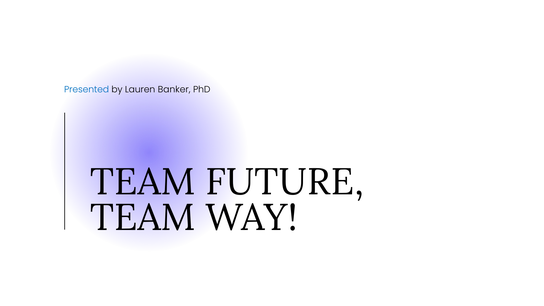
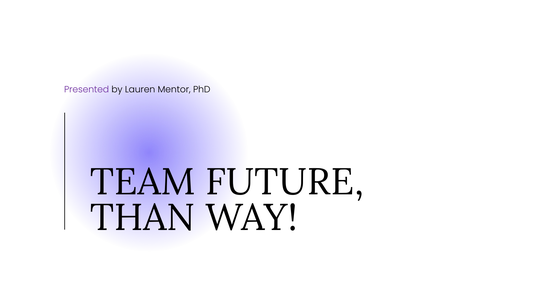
Presented colour: blue -> purple
Banker: Banker -> Mentor
TEAM at (143, 218): TEAM -> THAN
